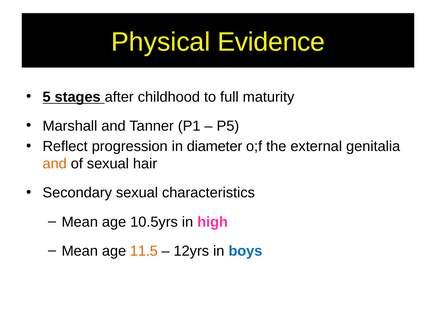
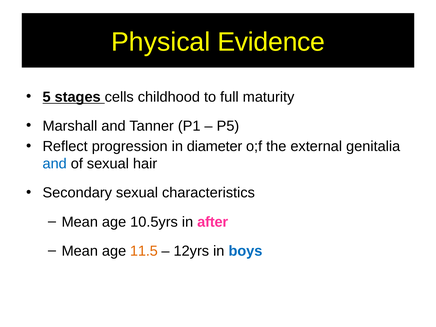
after: after -> cells
and at (55, 164) colour: orange -> blue
high: high -> after
